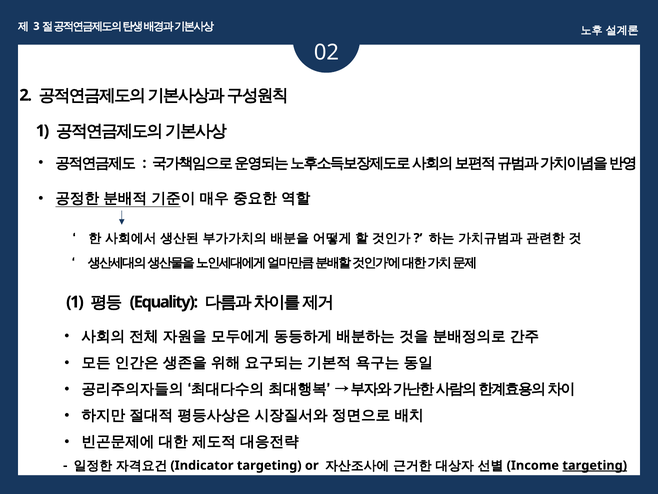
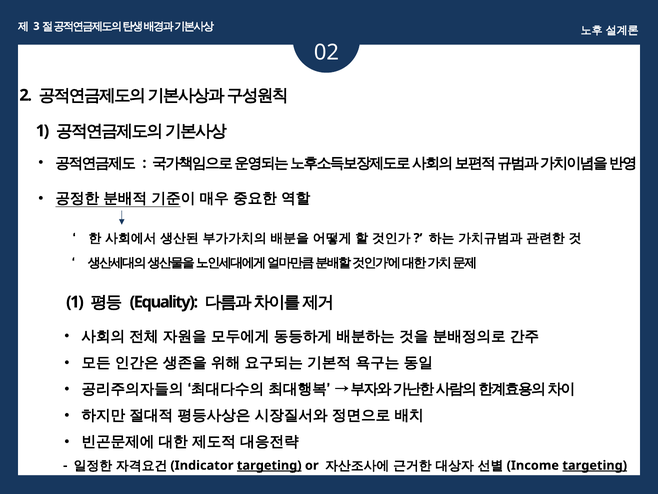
targeting at (269, 465) underline: none -> present
